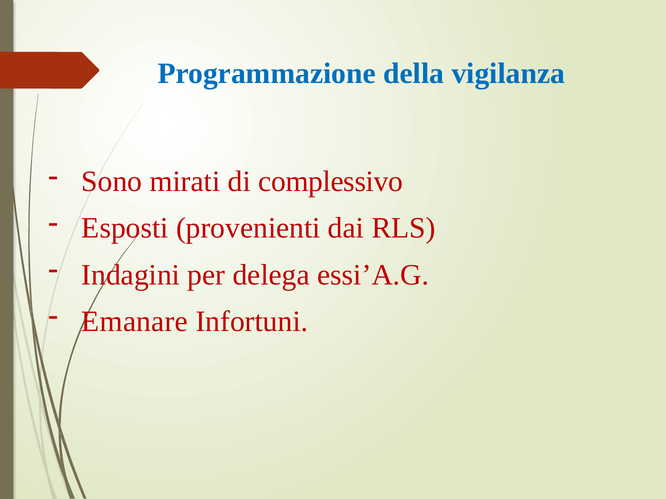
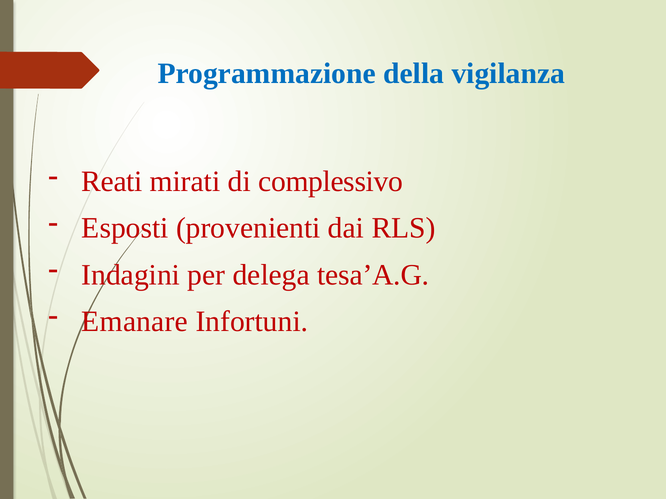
Sono: Sono -> Reati
essi’A.G: essi’A.G -> tesa’A.G
